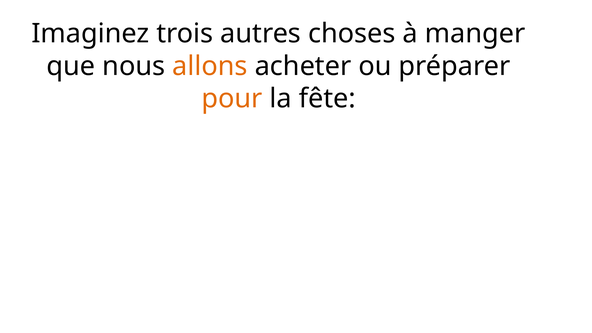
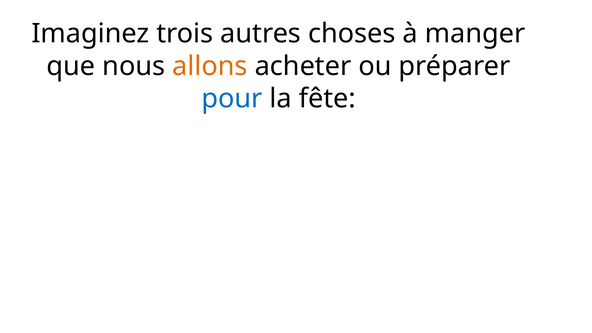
pour colour: orange -> blue
